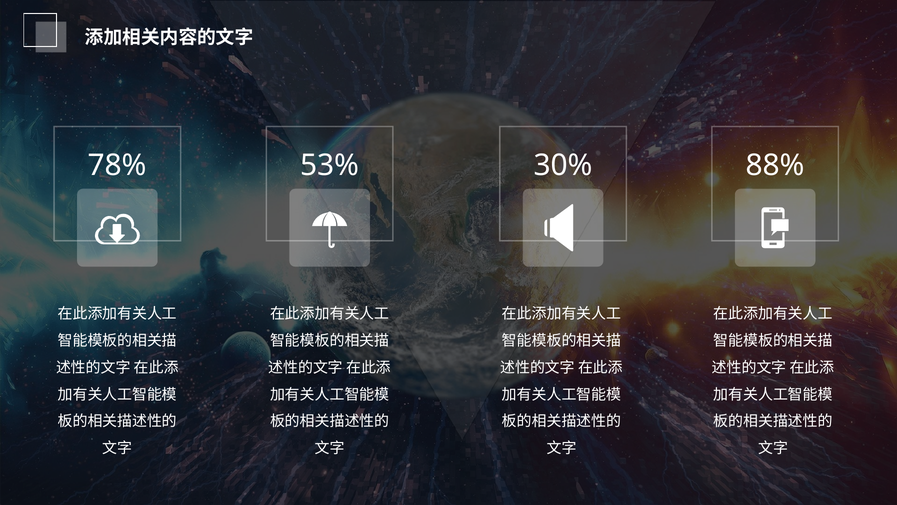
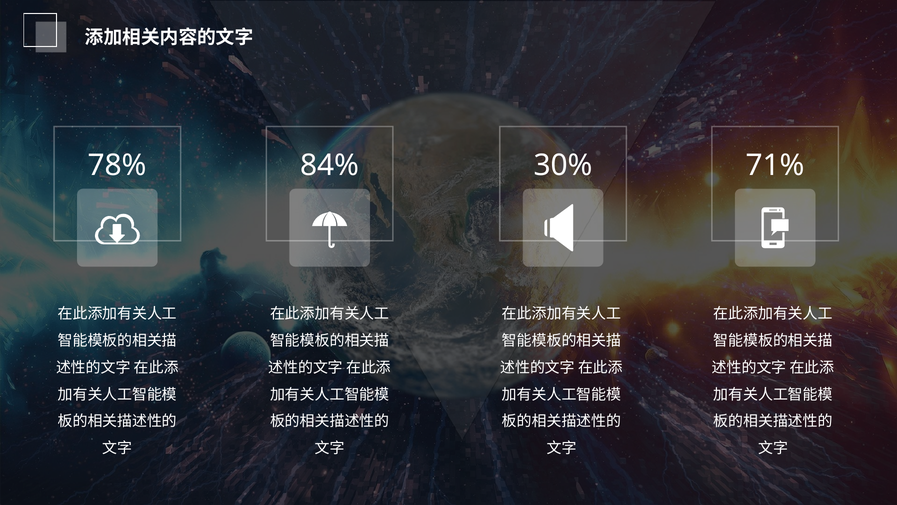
53%: 53% -> 84%
88%: 88% -> 71%
